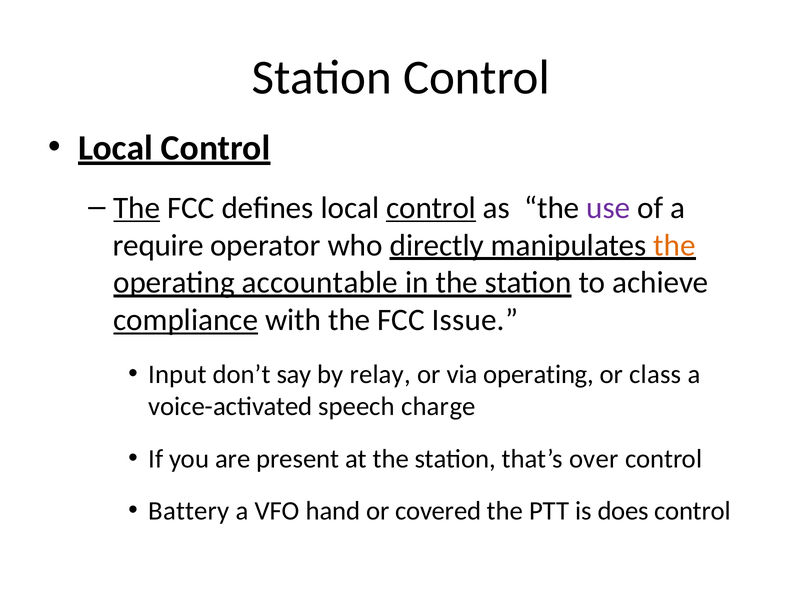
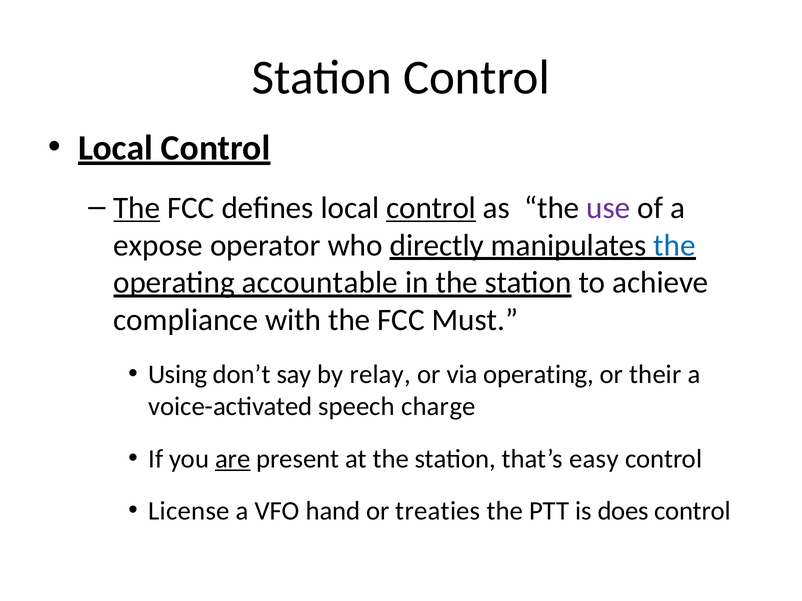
require: require -> expose
the at (675, 245) colour: orange -> blue
compliance underline: present -> none
Issue: Issue -> Must
Input: Input -> Using
class: class -> their
are underline: none -> present
over: over -> easy
Battery: Battery -> License
covered: covered -> treaties
